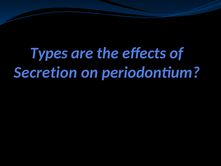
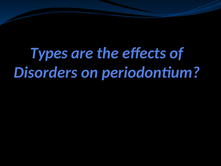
Secretion: Secretion -> Disorders
